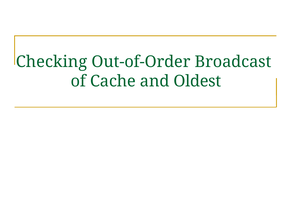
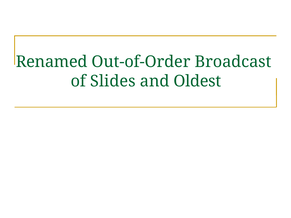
Checking: Checking -> Renamed
Cache: Cache -> Slides
